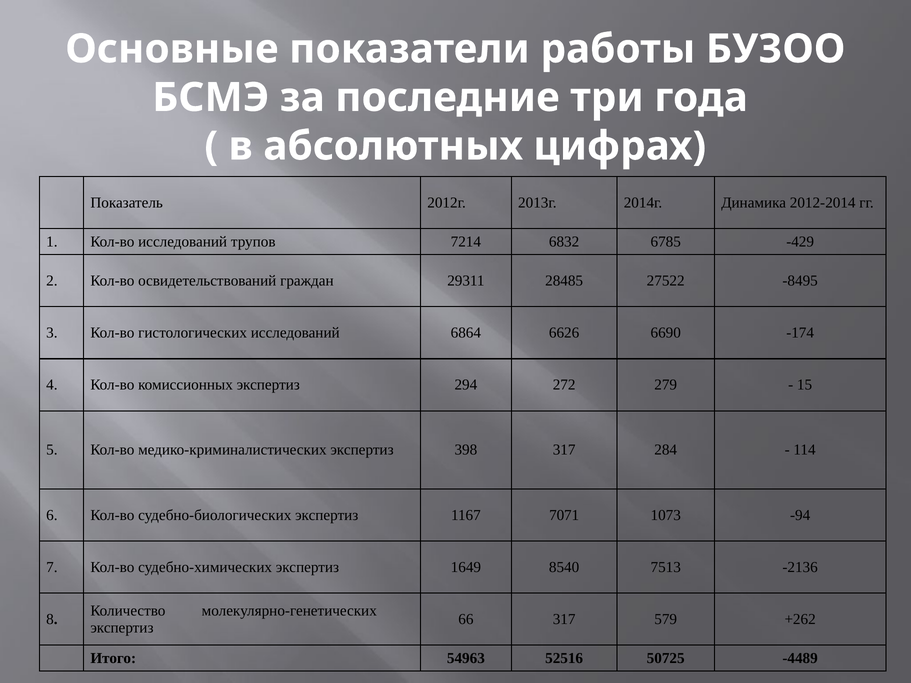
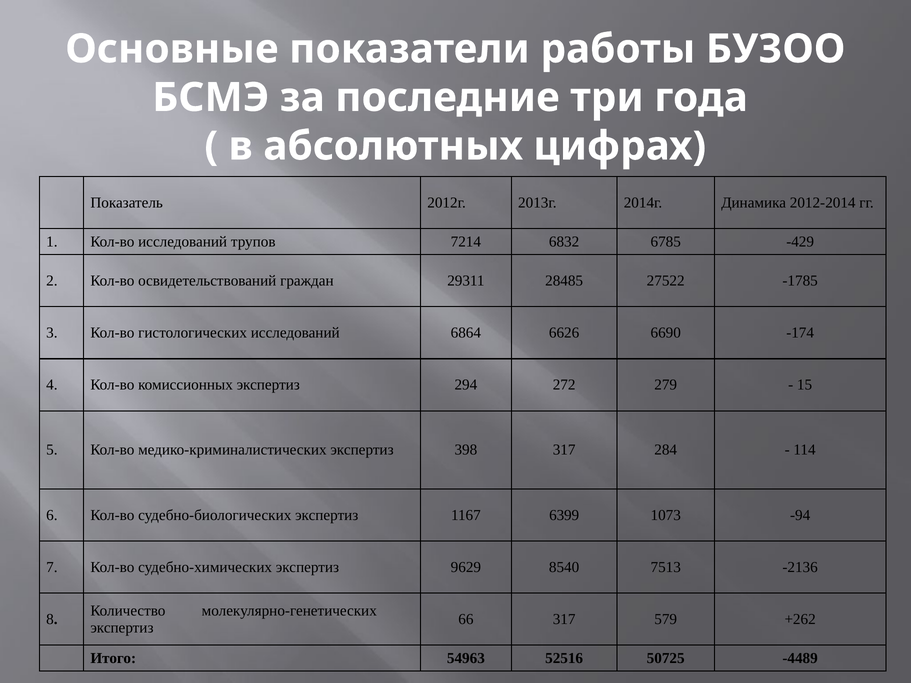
-8495: -8495 -> -1785
7071: 7071 -> 6399
1649: 1649 -> 9629
